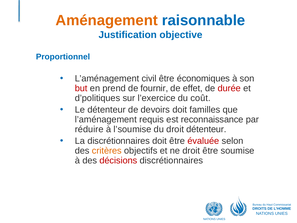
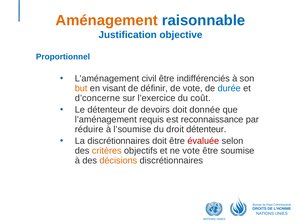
économiques: économiques -> indifférenciés
but colour: red -> orange
prend: prend -> visant
fournir: fournir -> définir
de effet: effet -> vote
durée colour: red -> blue
d’politiques: d’politiques -> d’concerne
familles: familles -> donnée
ne droit: droit -> vote
décisions colour: red -> orange
